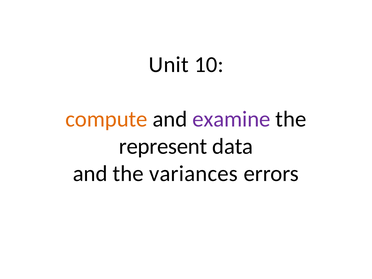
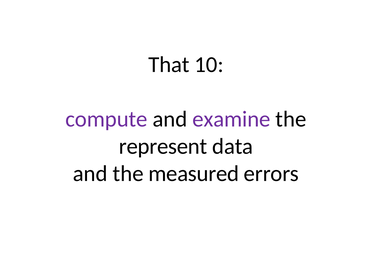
Unit: Unit -> That
compute colour: orange -> purple
variances: variances -> measured
